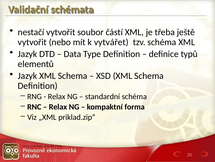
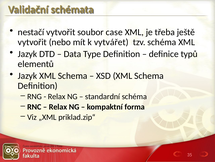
částí: částí -> case
